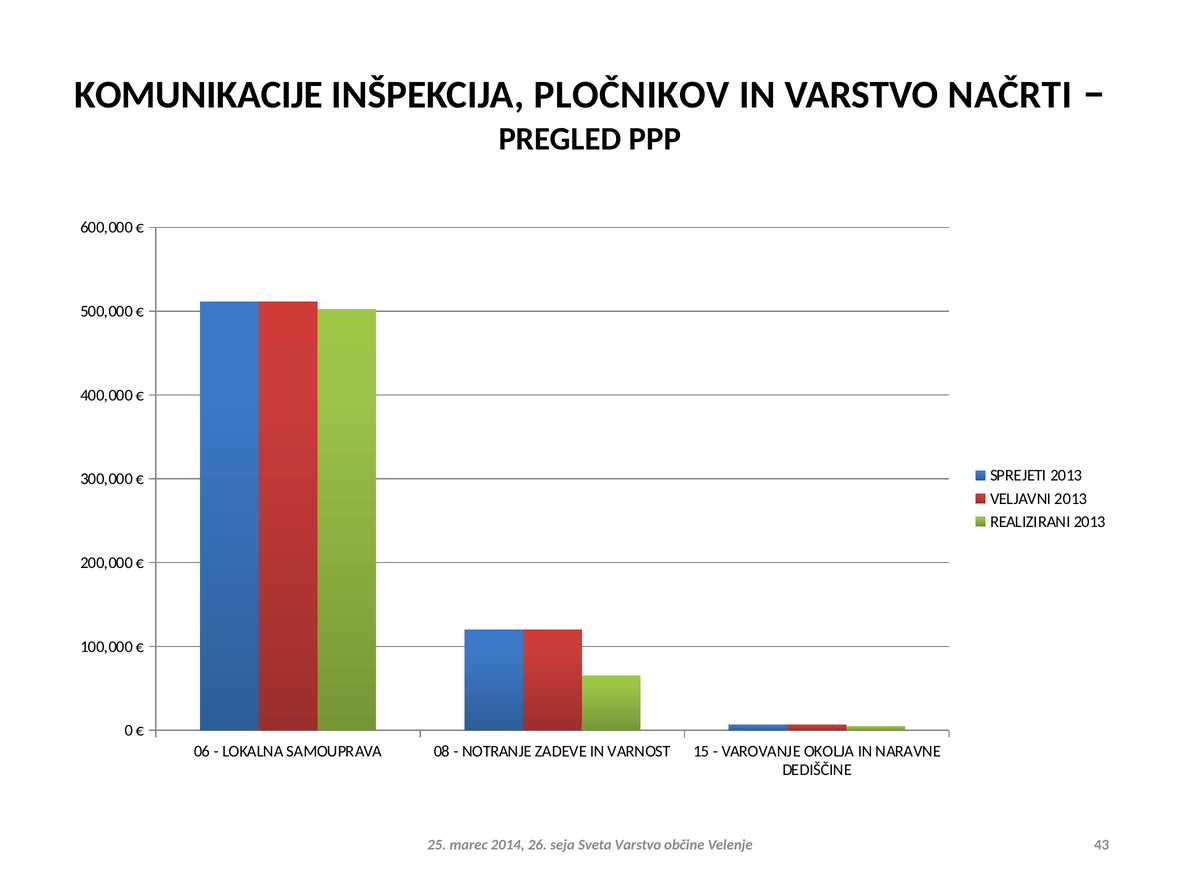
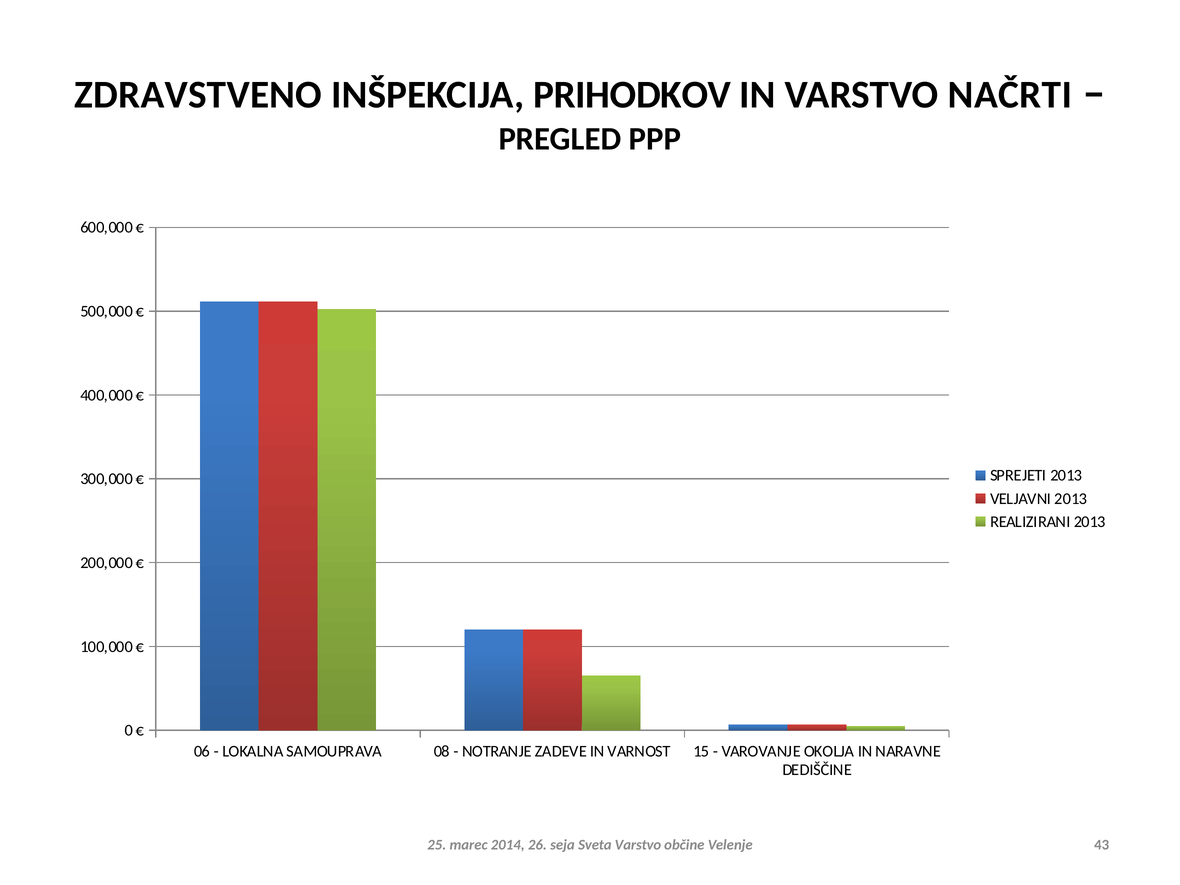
KOMUNIKACIJE: KOMUNIKACIJE -> ZDRAVSTVENO
PLOČNIKOV: PLOČNIKOV -> PRIHODKOV
